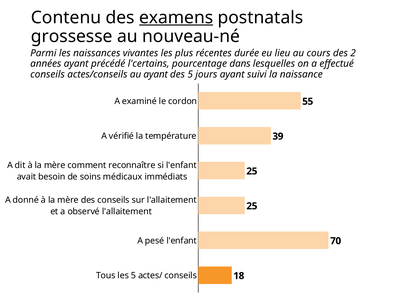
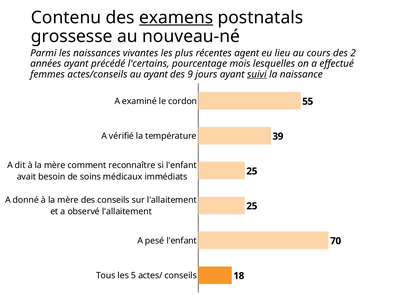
durée: durée -> agent
dans: dans -> mois
conseils at (48, 74): conseils -> femmes
des 5: 5 -> 9
suivi underline: none -> present
